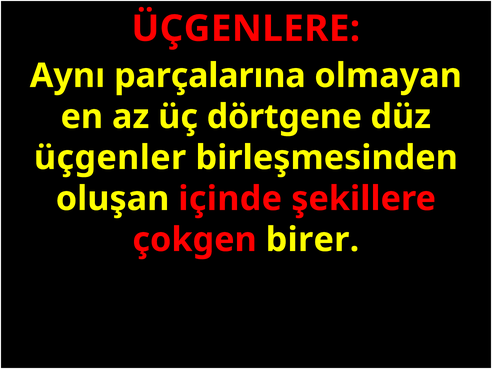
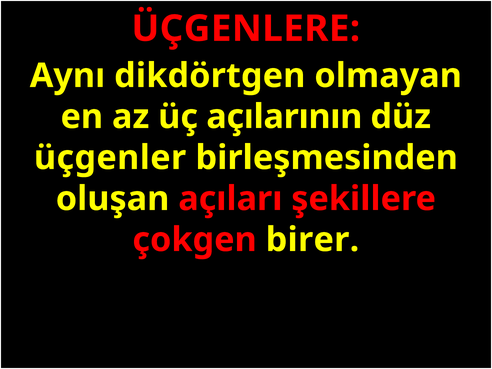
parçalarına: parçalarına -> dikdörtgen
dörtgene: dörtgene -> açılarının
içinde: içinde -> açıları
